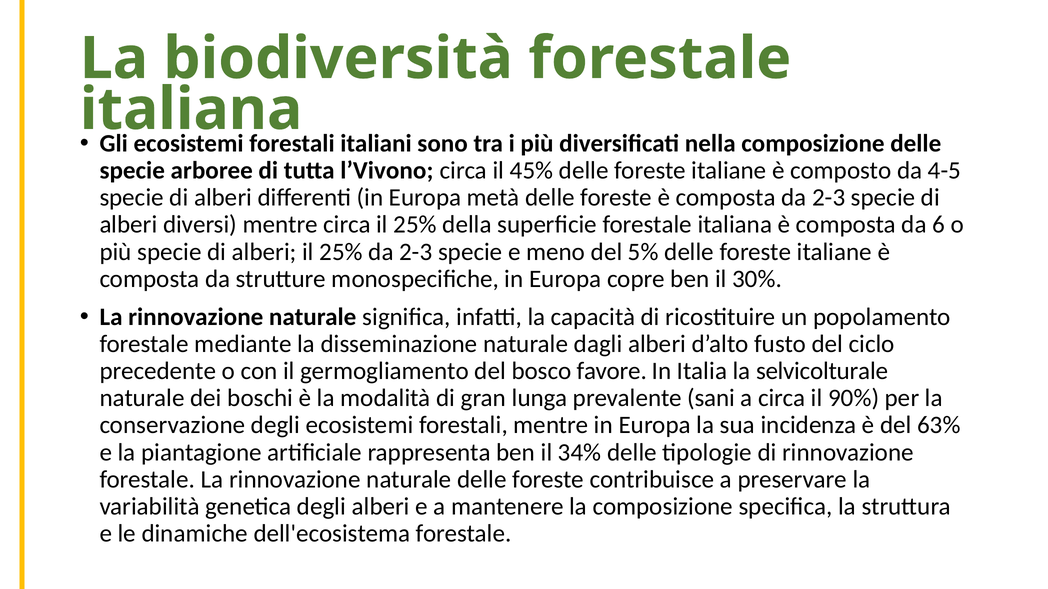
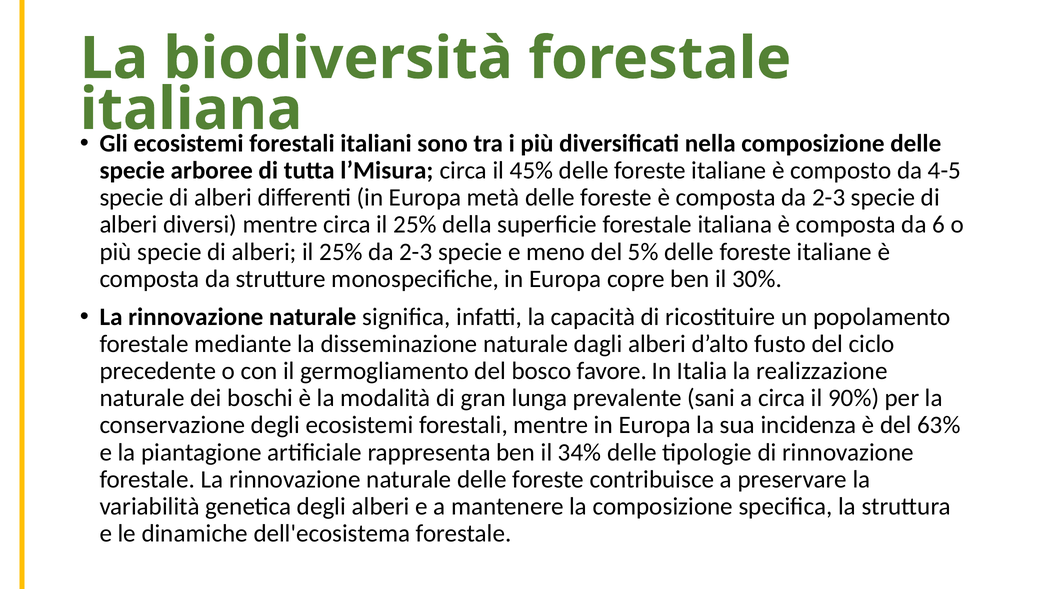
l’Vivono: l’Vivono -> l’Misura
selvicolturale: selvicolturale -> realizzazione
